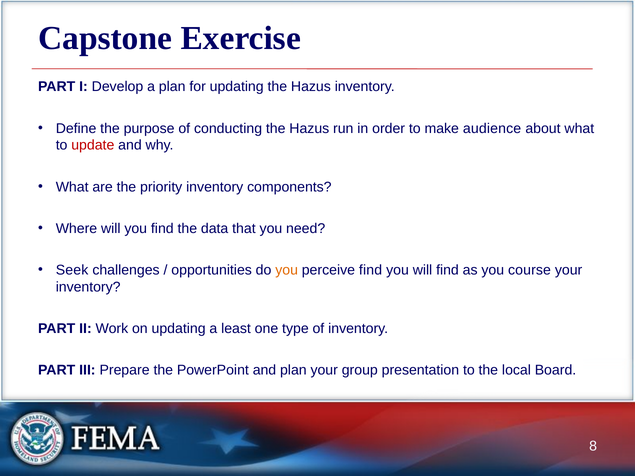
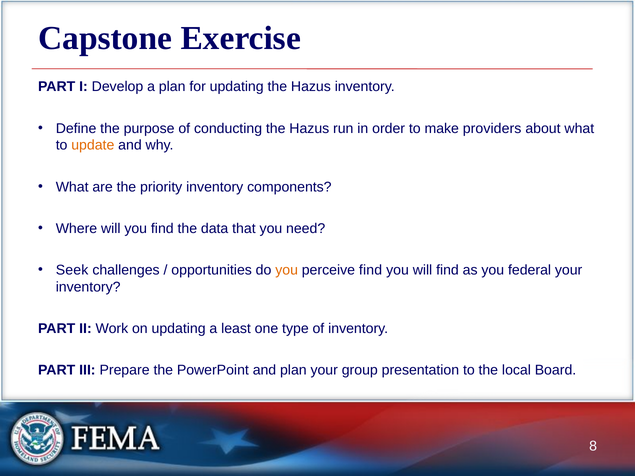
audience: audience -> providers
update colour: red -> orange
course: course -> federal
